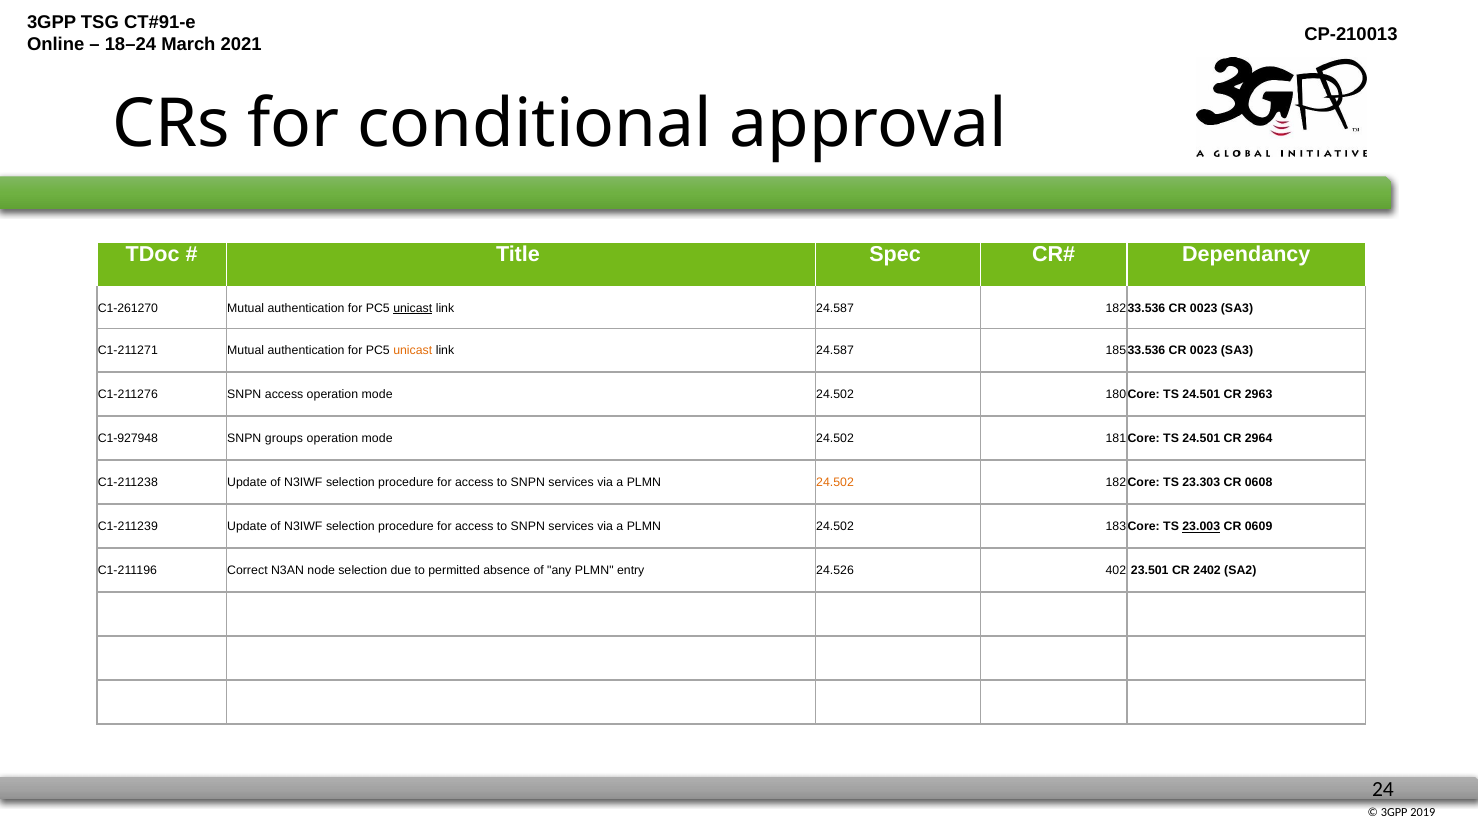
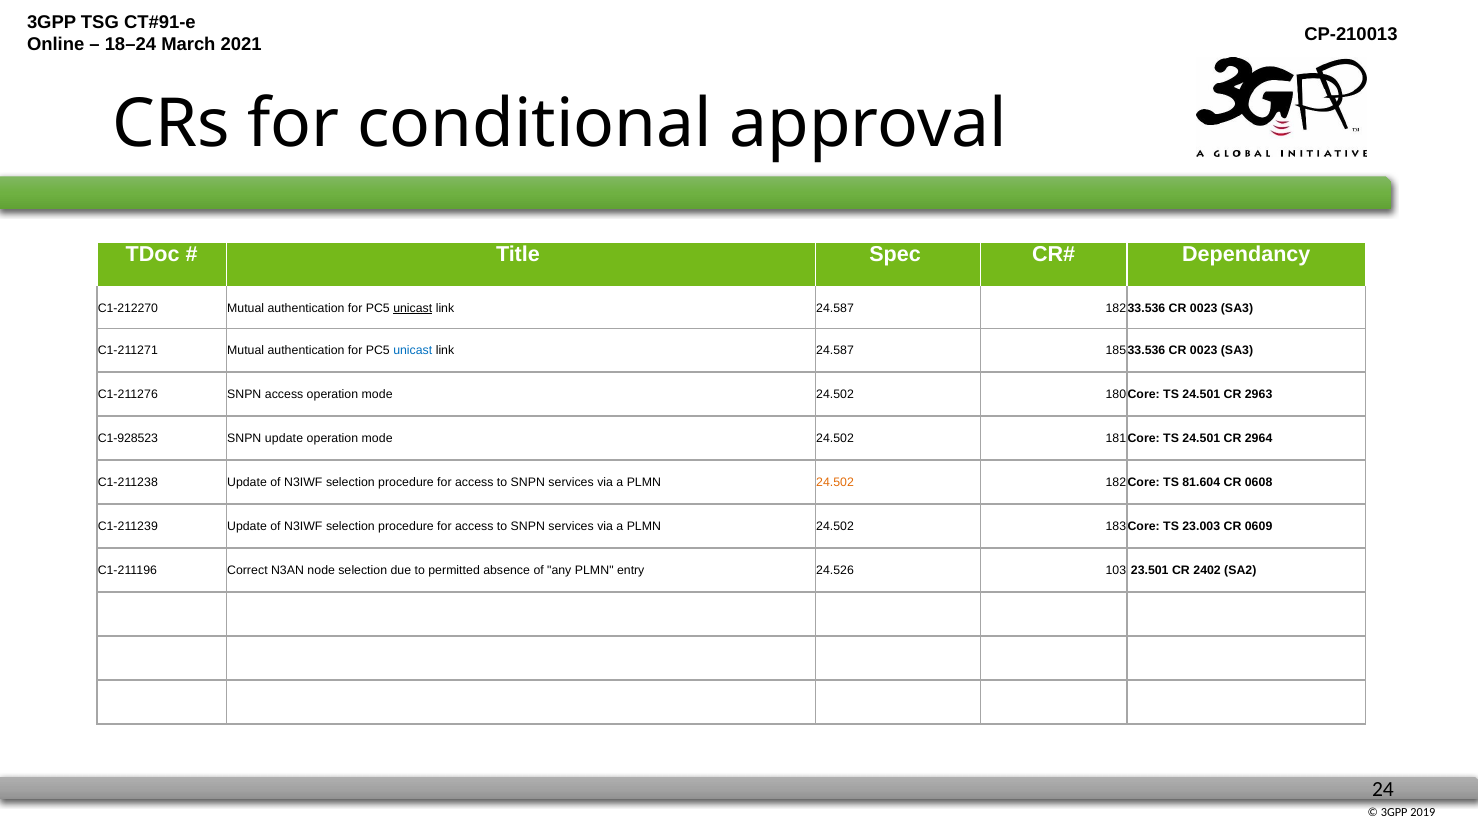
C1-261270: C1-261270 -> C1-212270
unicast at (413, 351) colour: orange -> blue
C1-927948: C1-927948 -> C1-928523
SNPN groups: groups -> update
23.303: 23.303 -> 81.604
23.003 underline: present -> none
402: 402 -> 103
